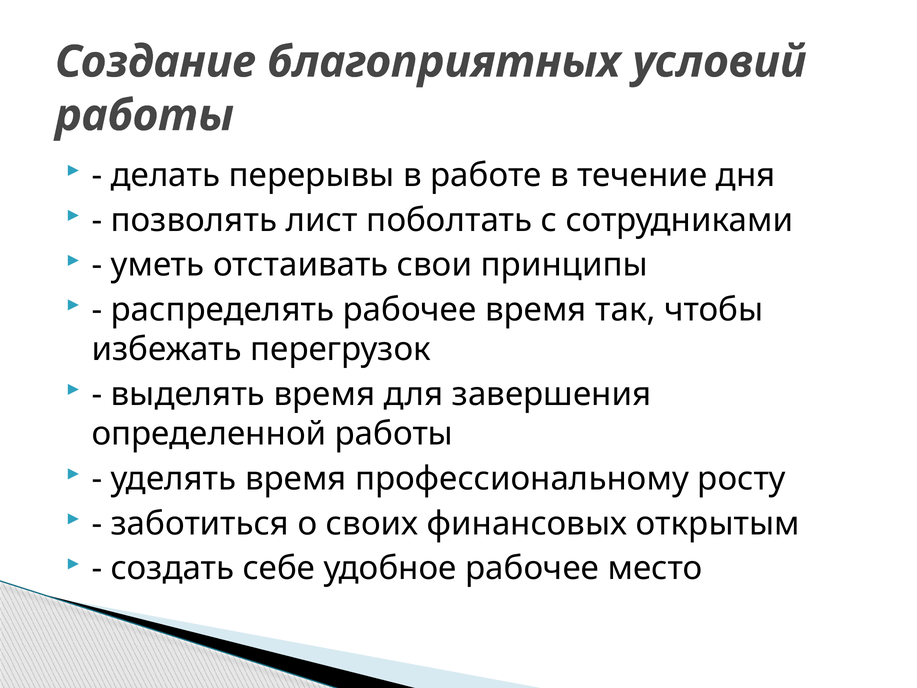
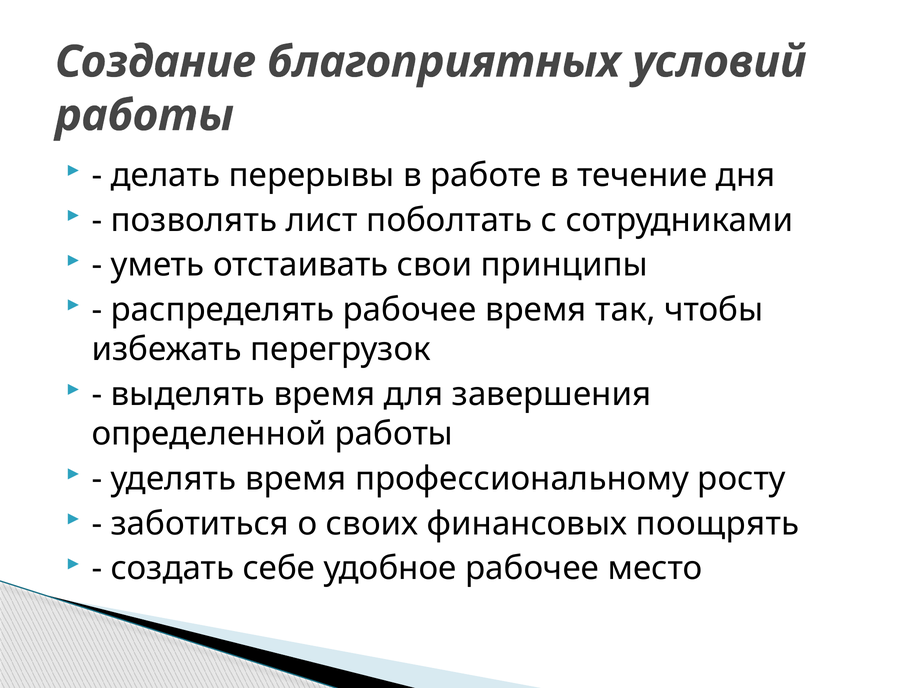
открытым: открытым -> поощрять
